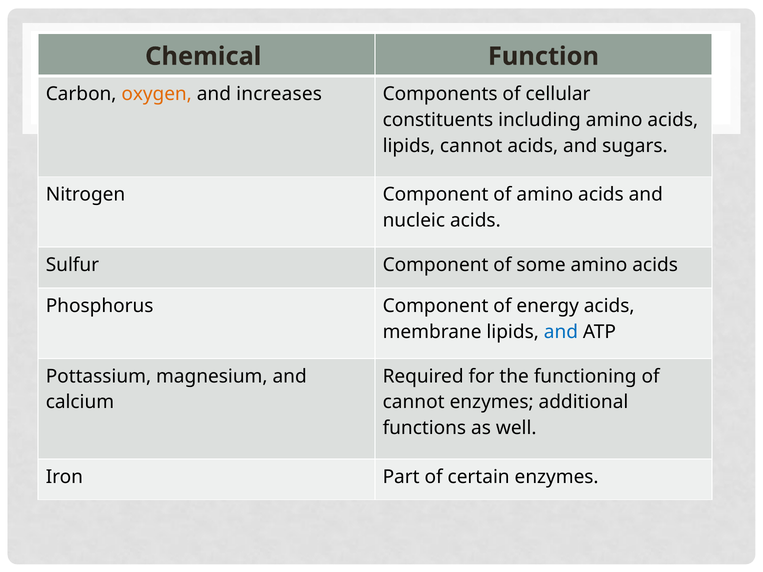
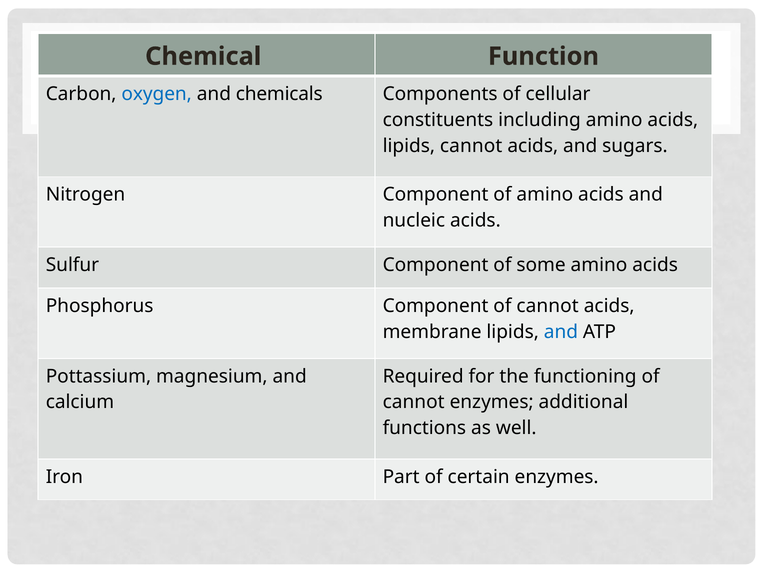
oxygen colour: orange -> blue
increases: increases -> chemicals
Component of energy: energy -> cannot
